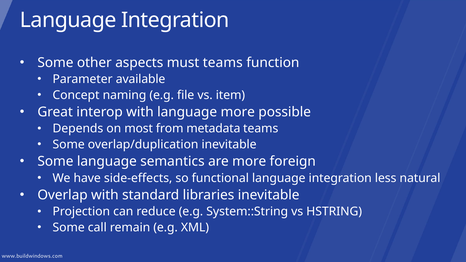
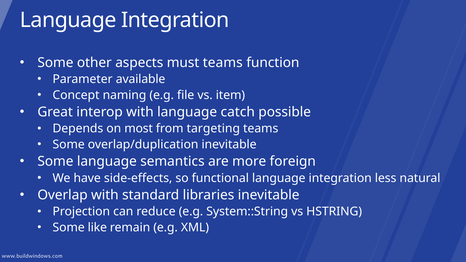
language more: more -> catch
metadata: metadata -> targeting
call: call -> like
